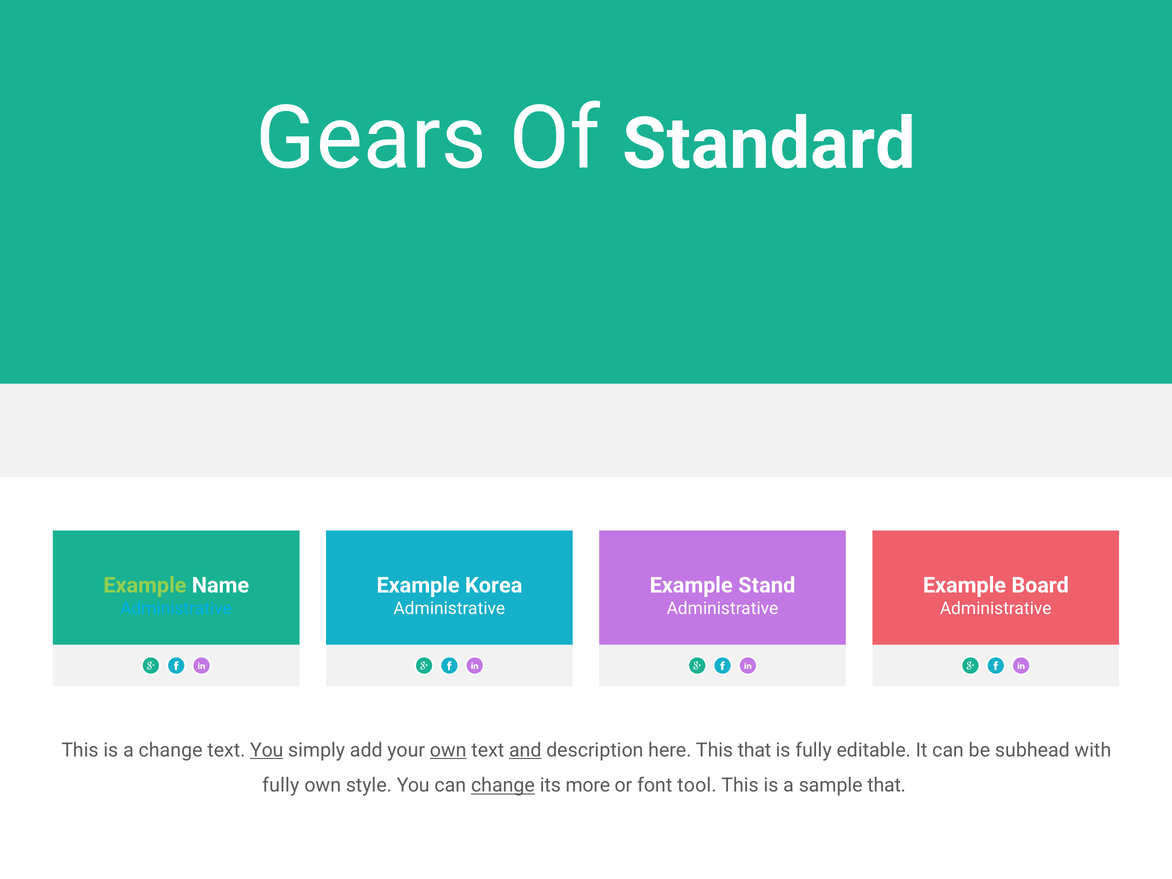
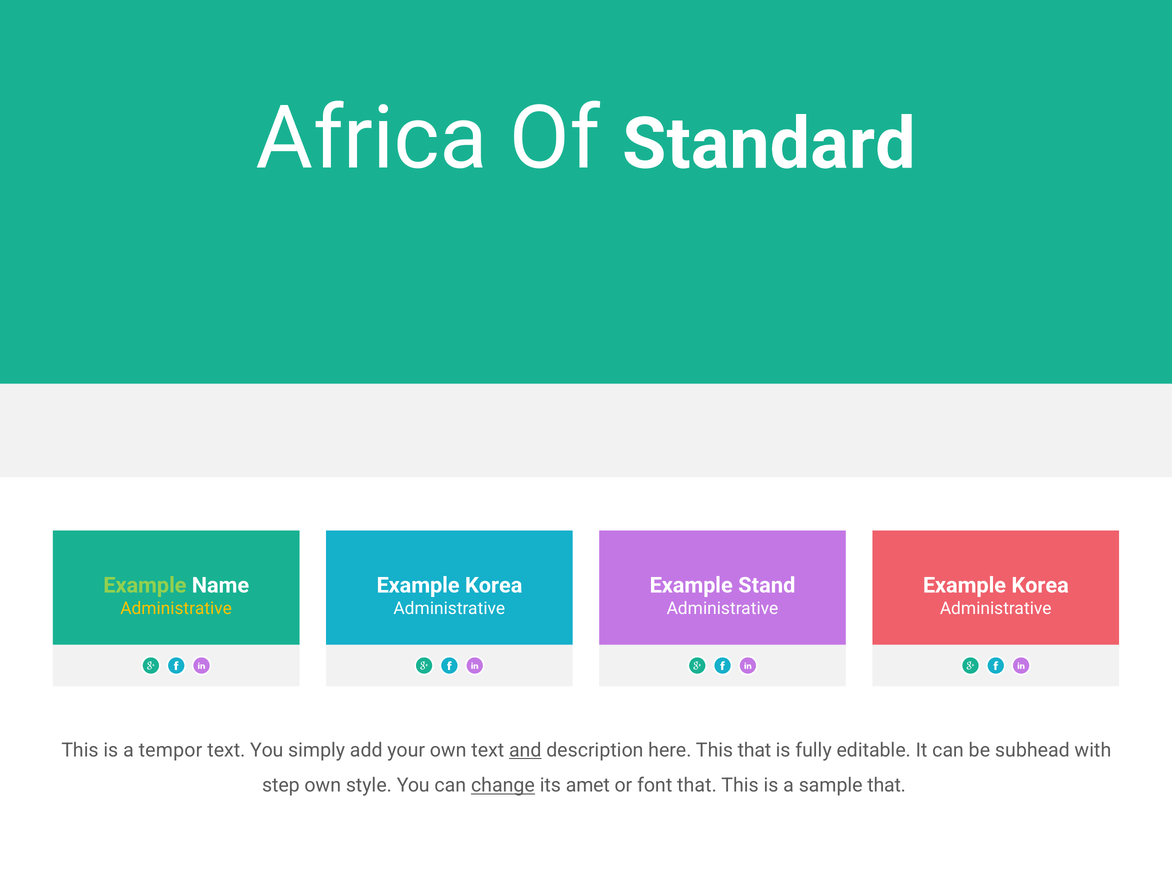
Gears: Gears -> Africa
Board at (1040, 585): Board -> Korea
Administrative at (176, 609) colour: light blue -> yellow
a change: change -> tempor
You at (267, 750) underline: present -> none
own at (448, 750) underline: present -> none
fully at (281, 785): fully -> step
more: more -> amet
font tool: tool -> that
